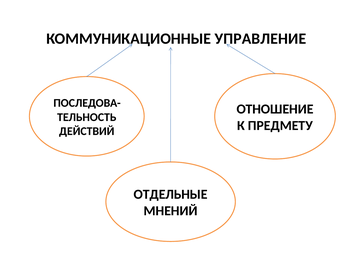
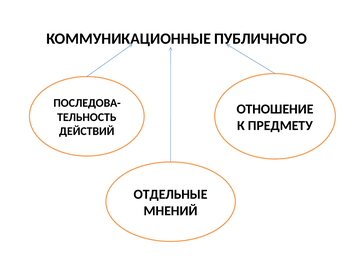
УПРАВЛЕНИЕ: УПРАВЛЕНИЕ -> ПУБЛИЧНОГО
